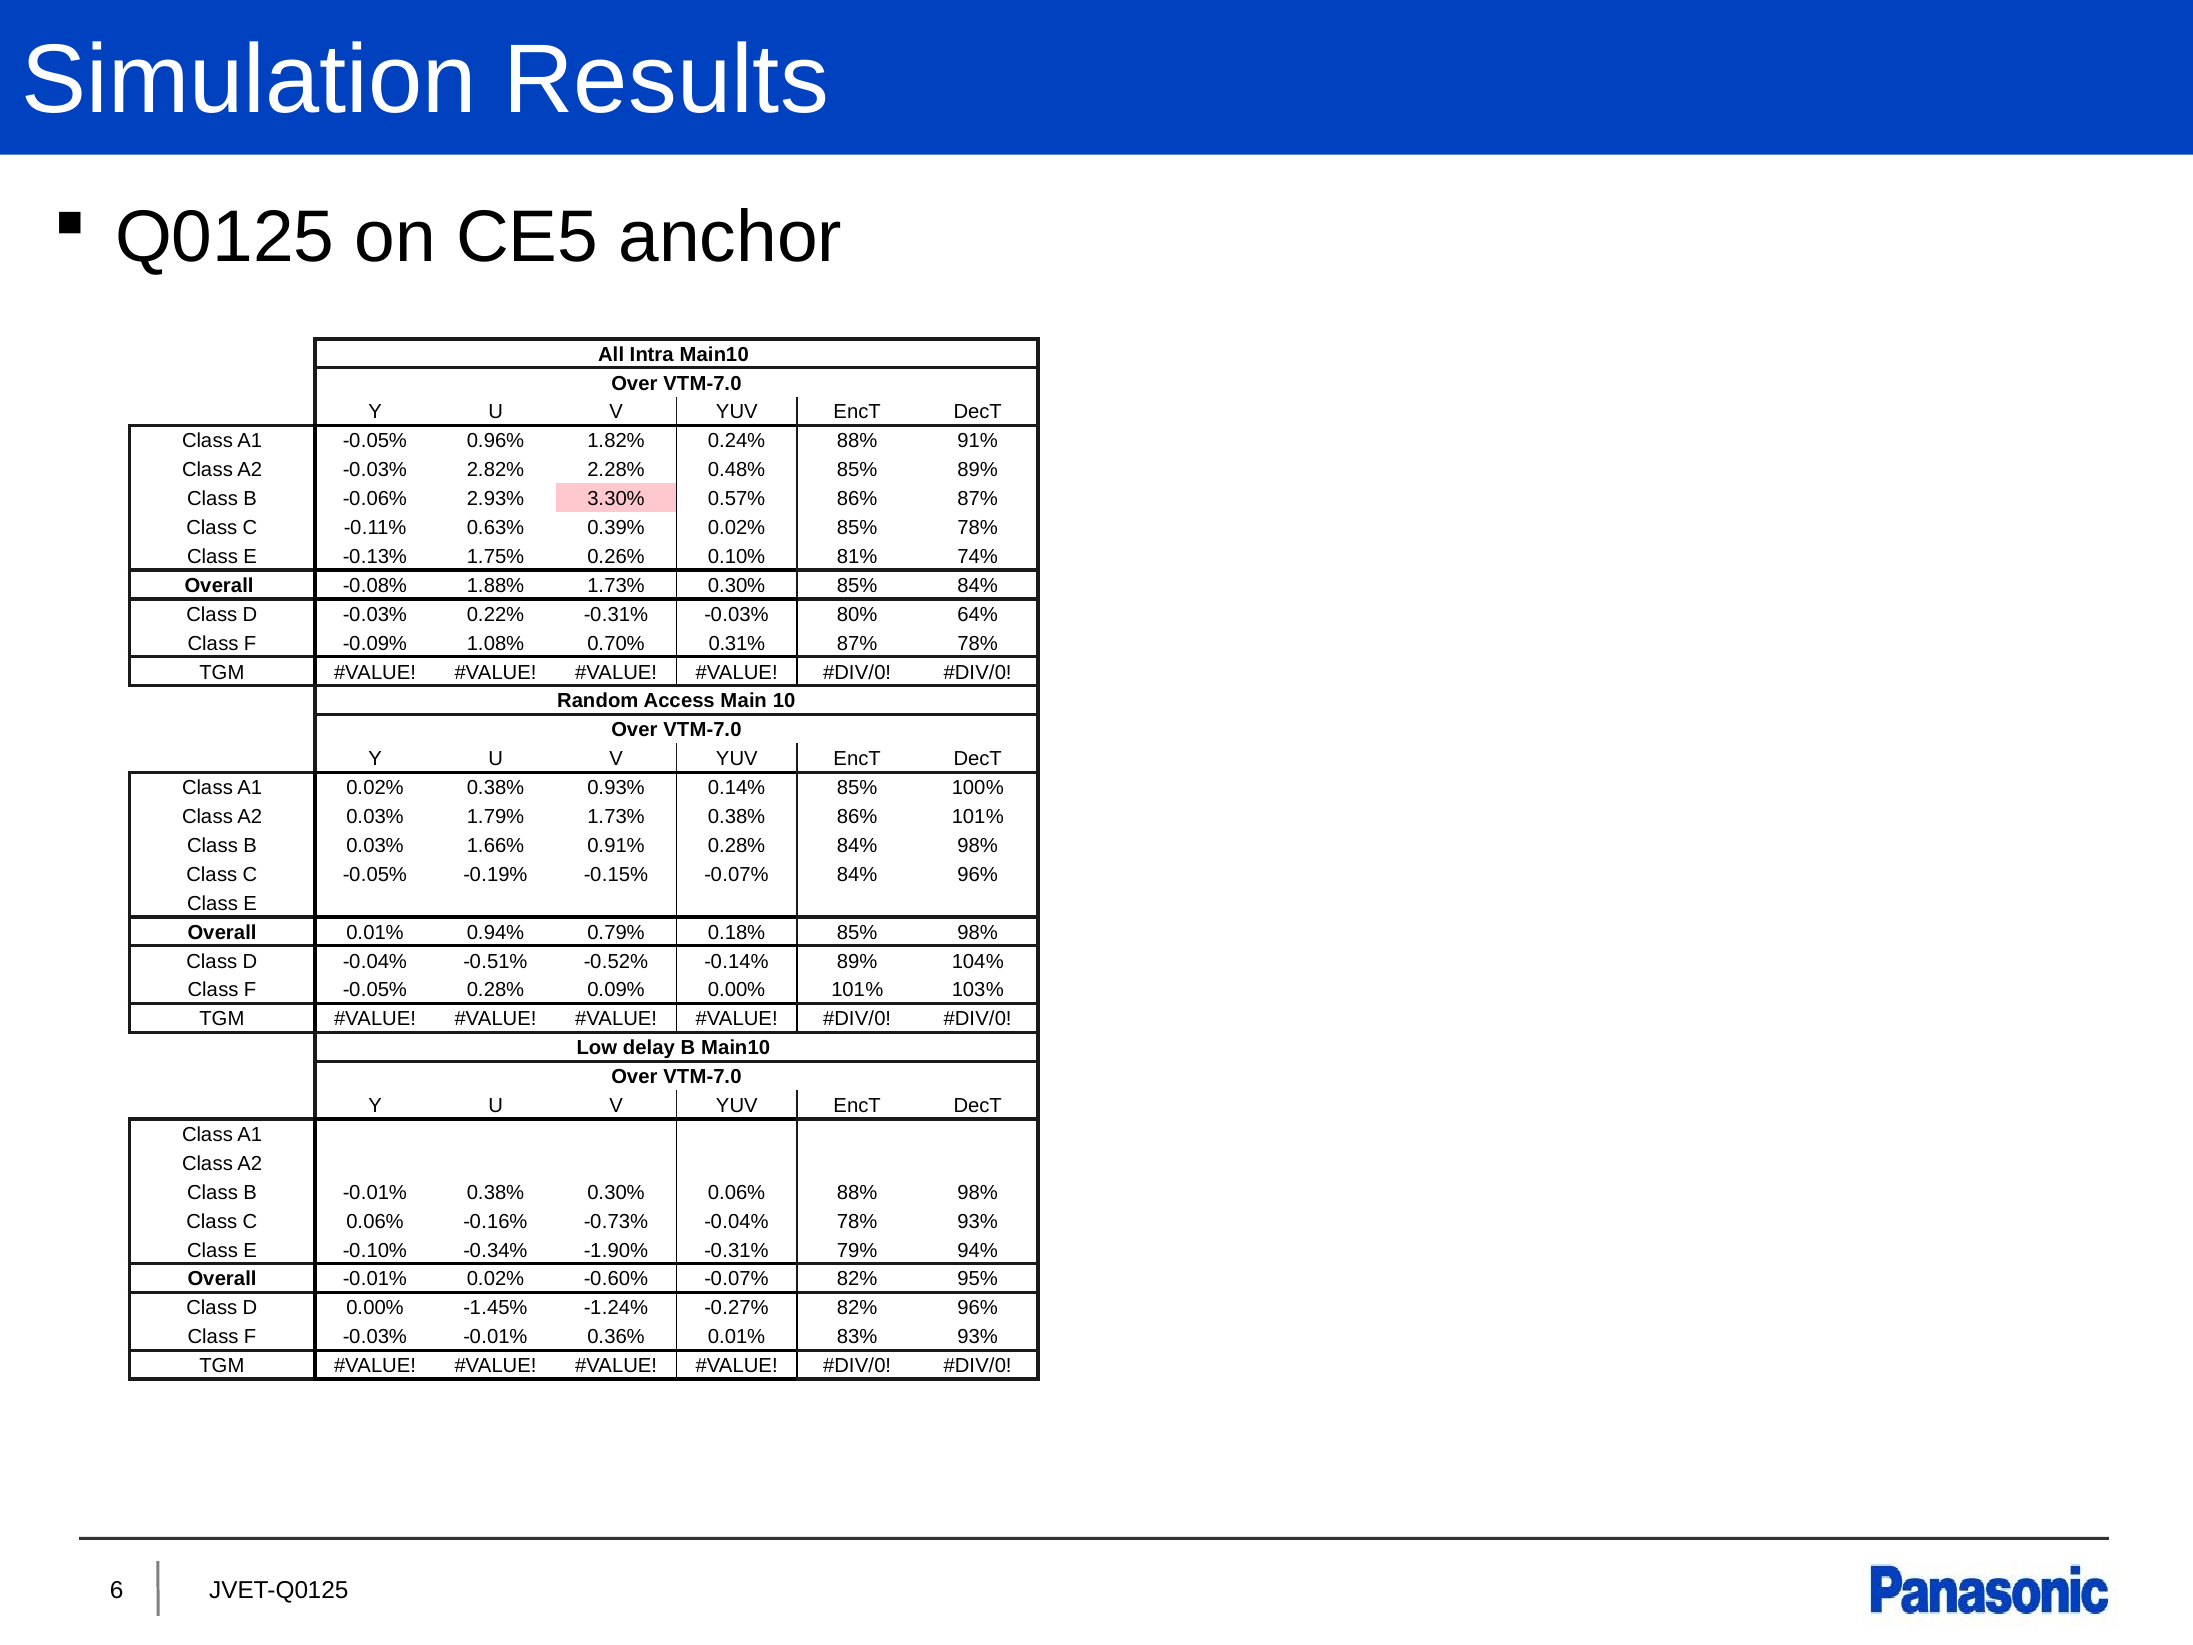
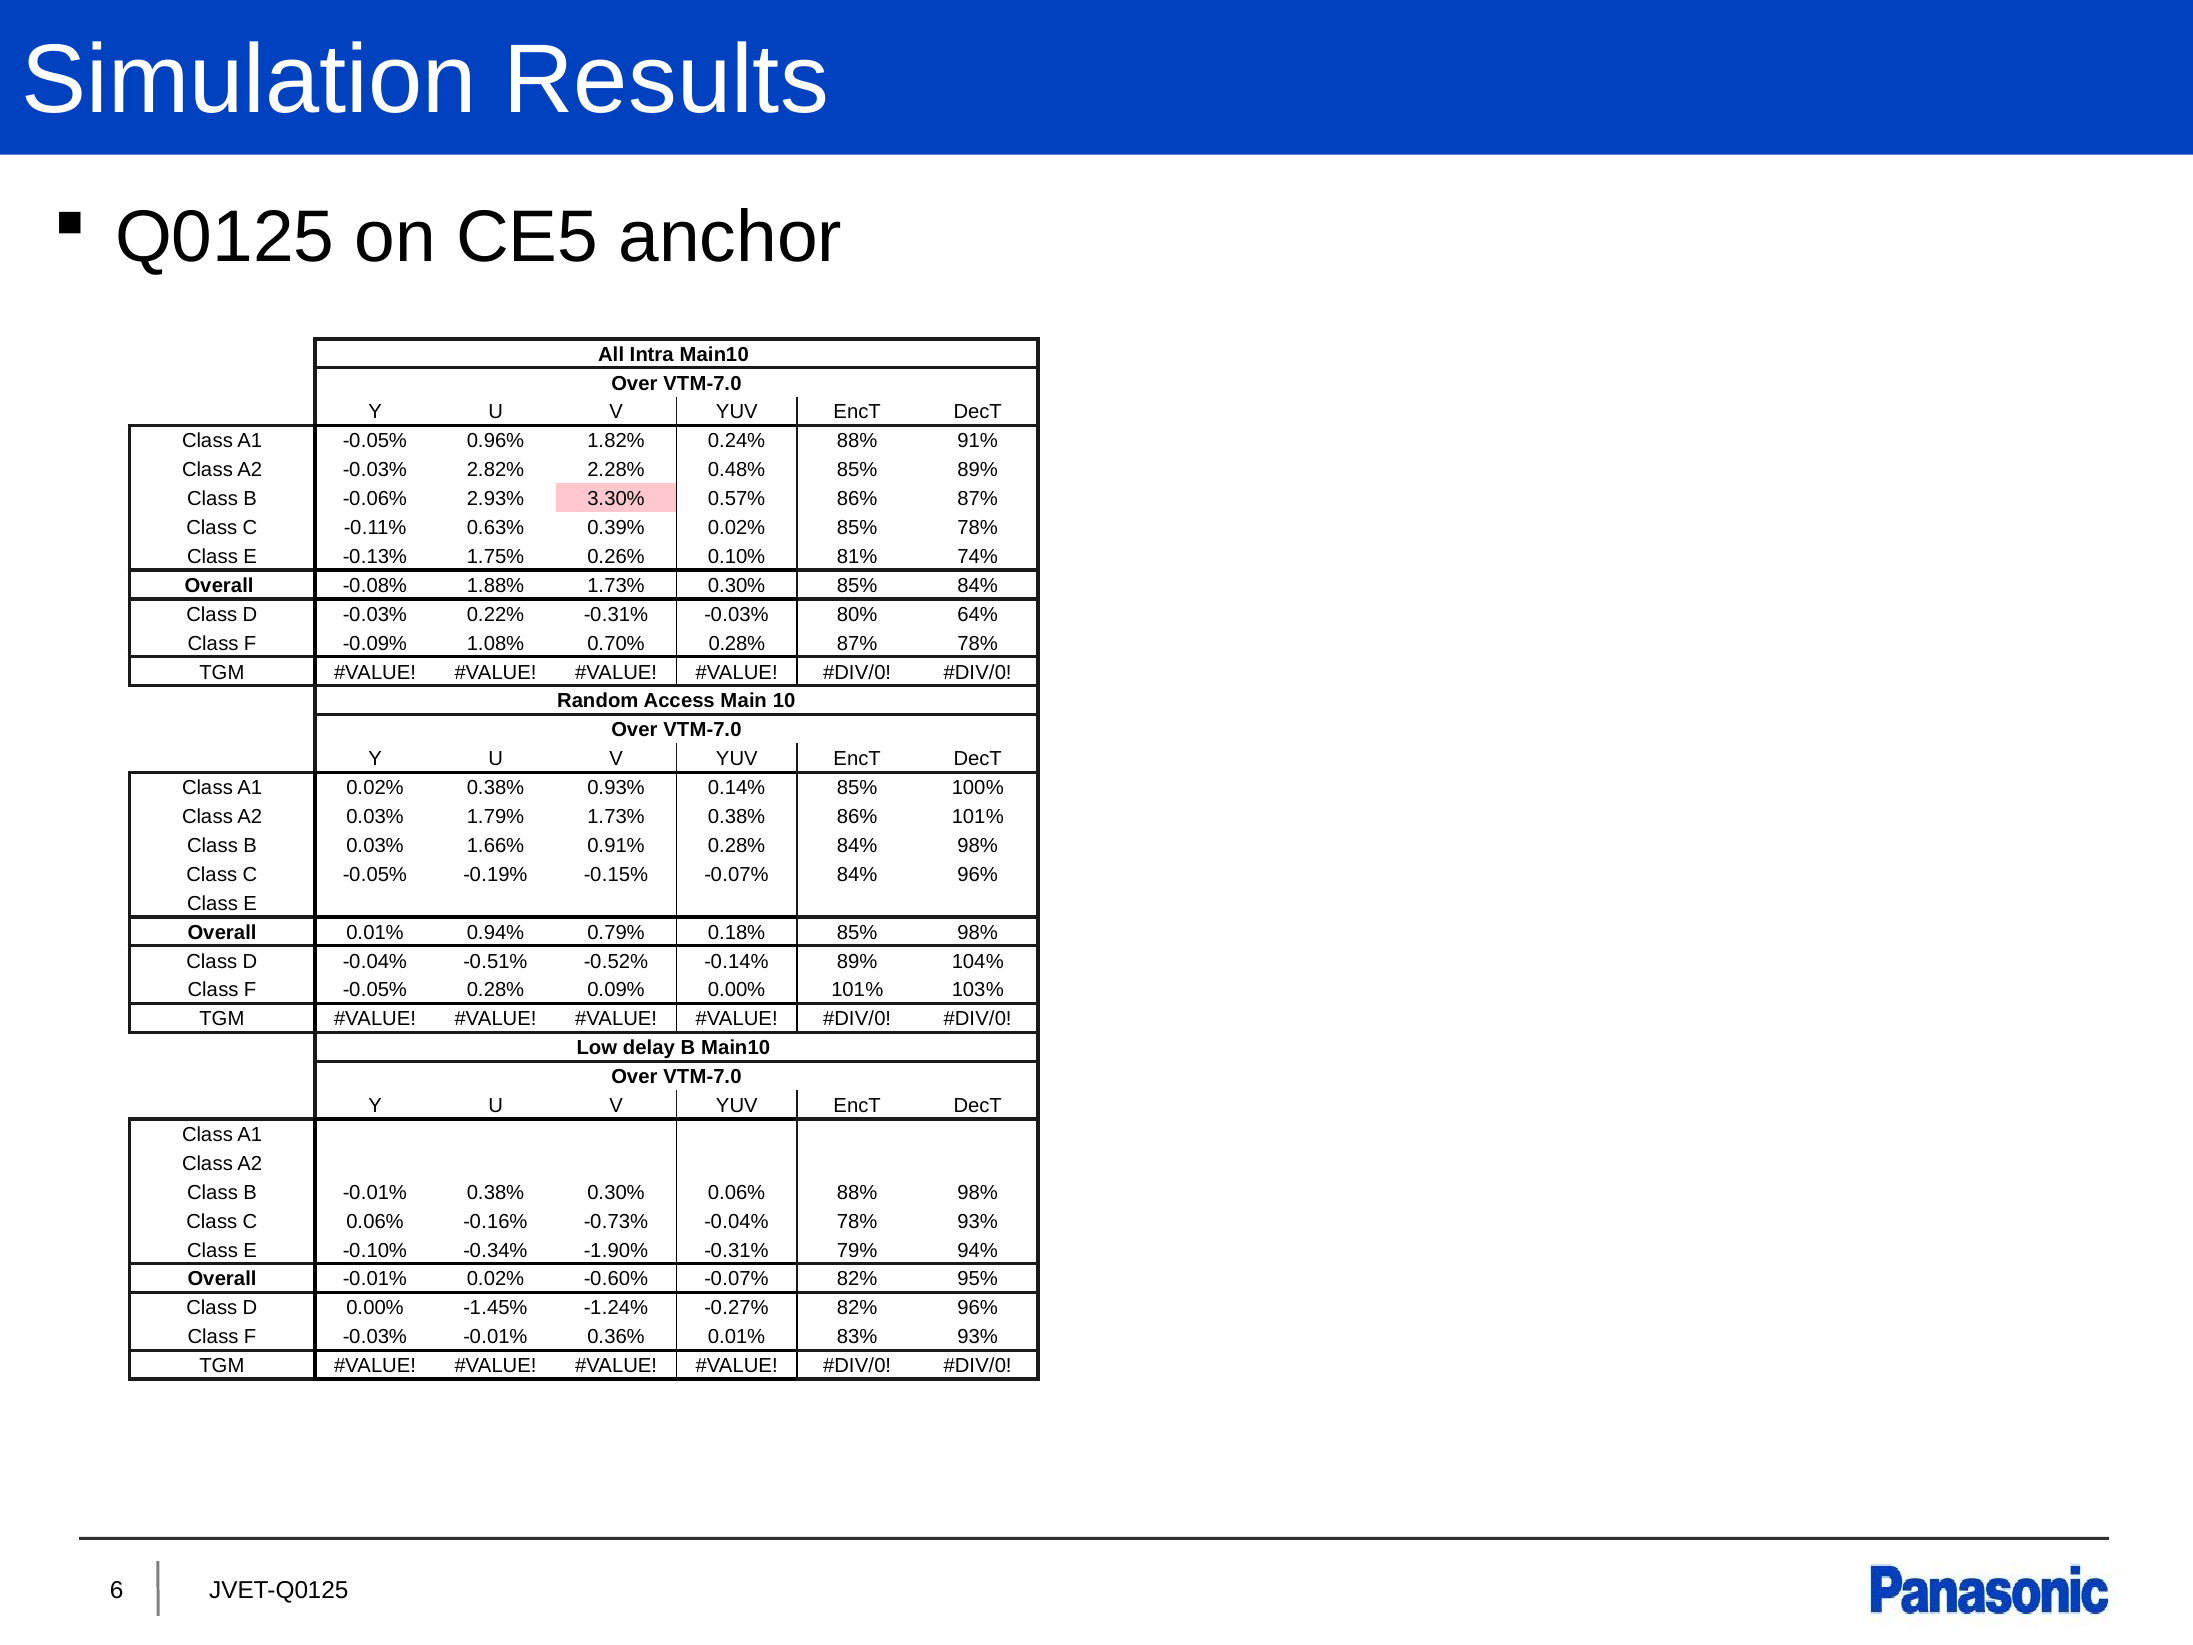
0.70% 0.31%: 0.31% -> 0.28%
